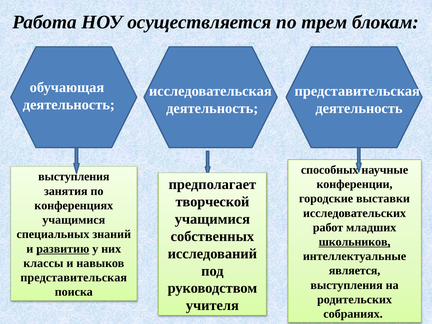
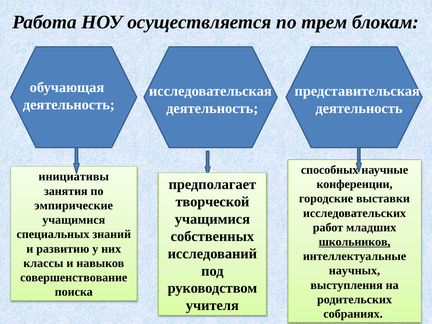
выступления at (74, 177): выступления -> инициативы
конференциях: конференциях -> эмпирические
развитию underline: present -> none
является: является -> научных
представительская at (74, 278): представительская -> совершенствование
